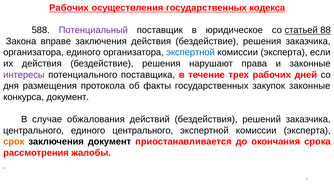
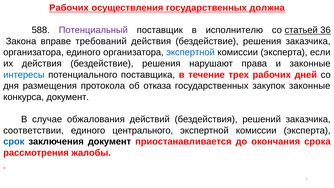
кодекса: кодекса -> должна
юридическое: юридическое -> исполнителю
88: 88 -> 36
вправе заключения: заключения -> требований
интересы colour: purple -> blue
факты: факты -> отказа
центрального at (34, 130): центрального -> соответствии
срок colour: orange -> blue
